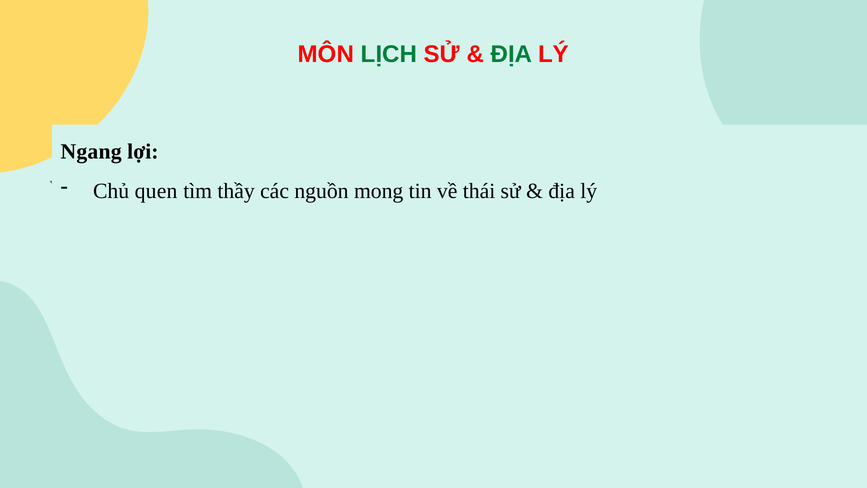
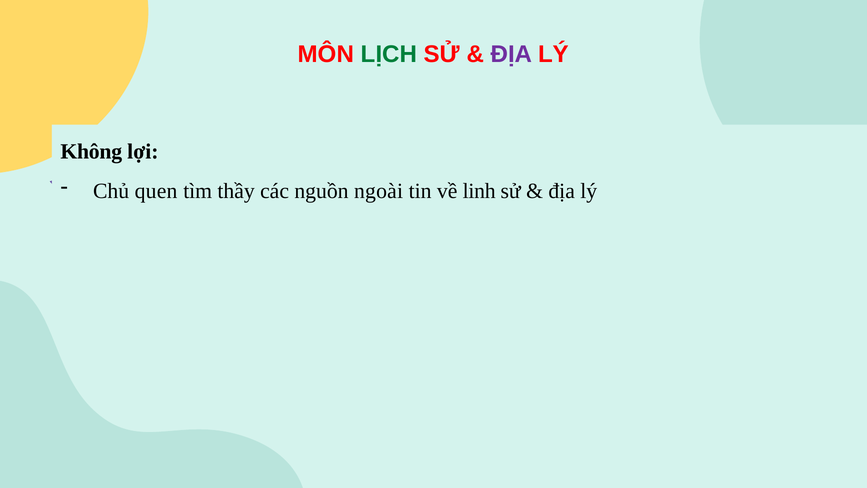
ĐỊA at (512, 54) colour: green -> purple
Ngang: Ngang -> Không
mong: mong -> ngoài
thái: thái -> linh
